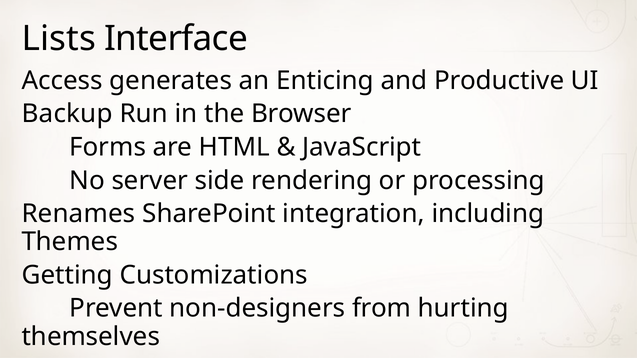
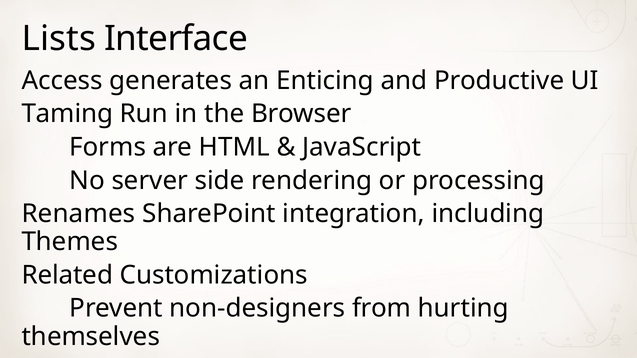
Backup: Backup -> Taming
Getting: Getting -> Related
